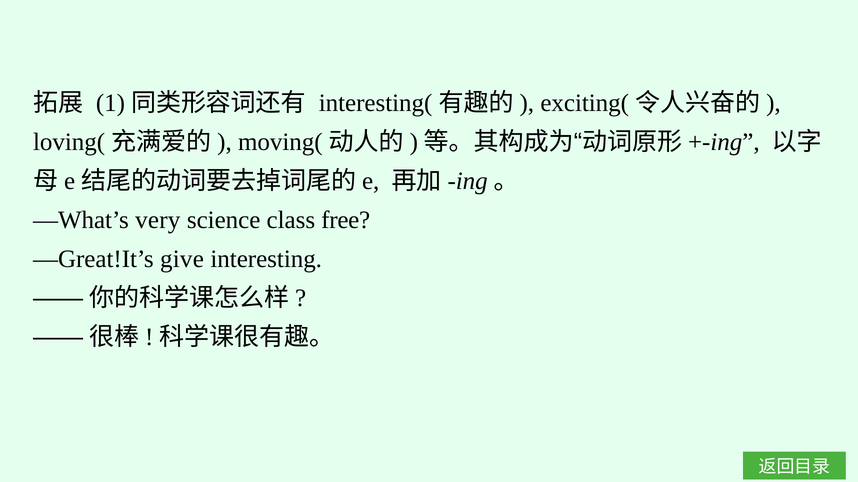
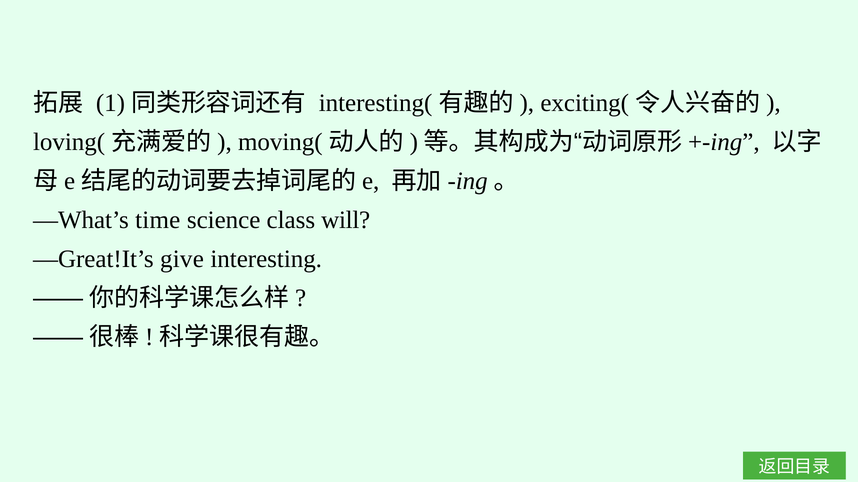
very: very -> time
free: free -> will
